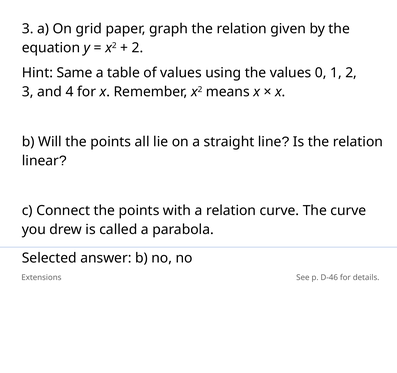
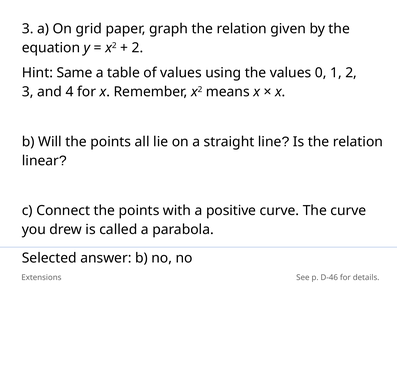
a relation: relation -> positive
